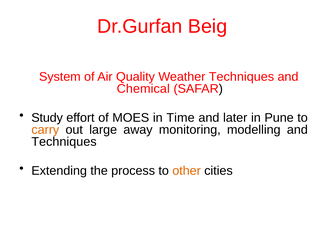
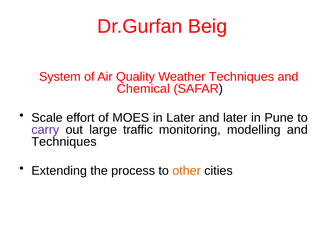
Study: Study -> Scale
in Time: Time -> Later
carry colour: orange -> purple
away: away -> traffic
